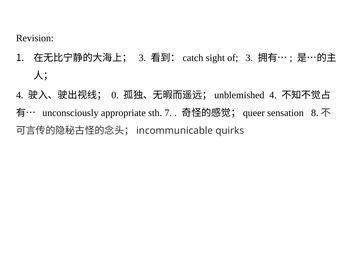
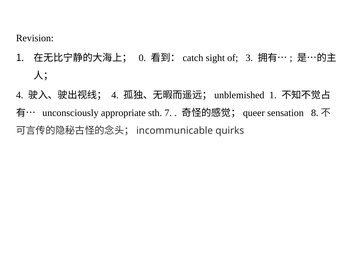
3 at (142, 58): 3 -> 0
0 at (115, 95): 0 -> 4
4 at (273, 95): 4 -> 1
